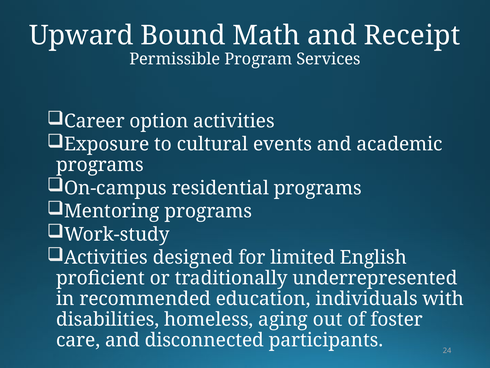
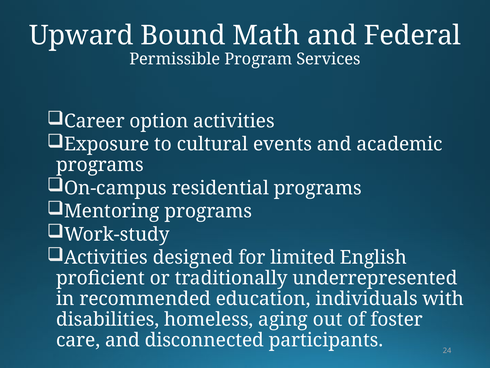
Receipt: Receipt -> Federal
